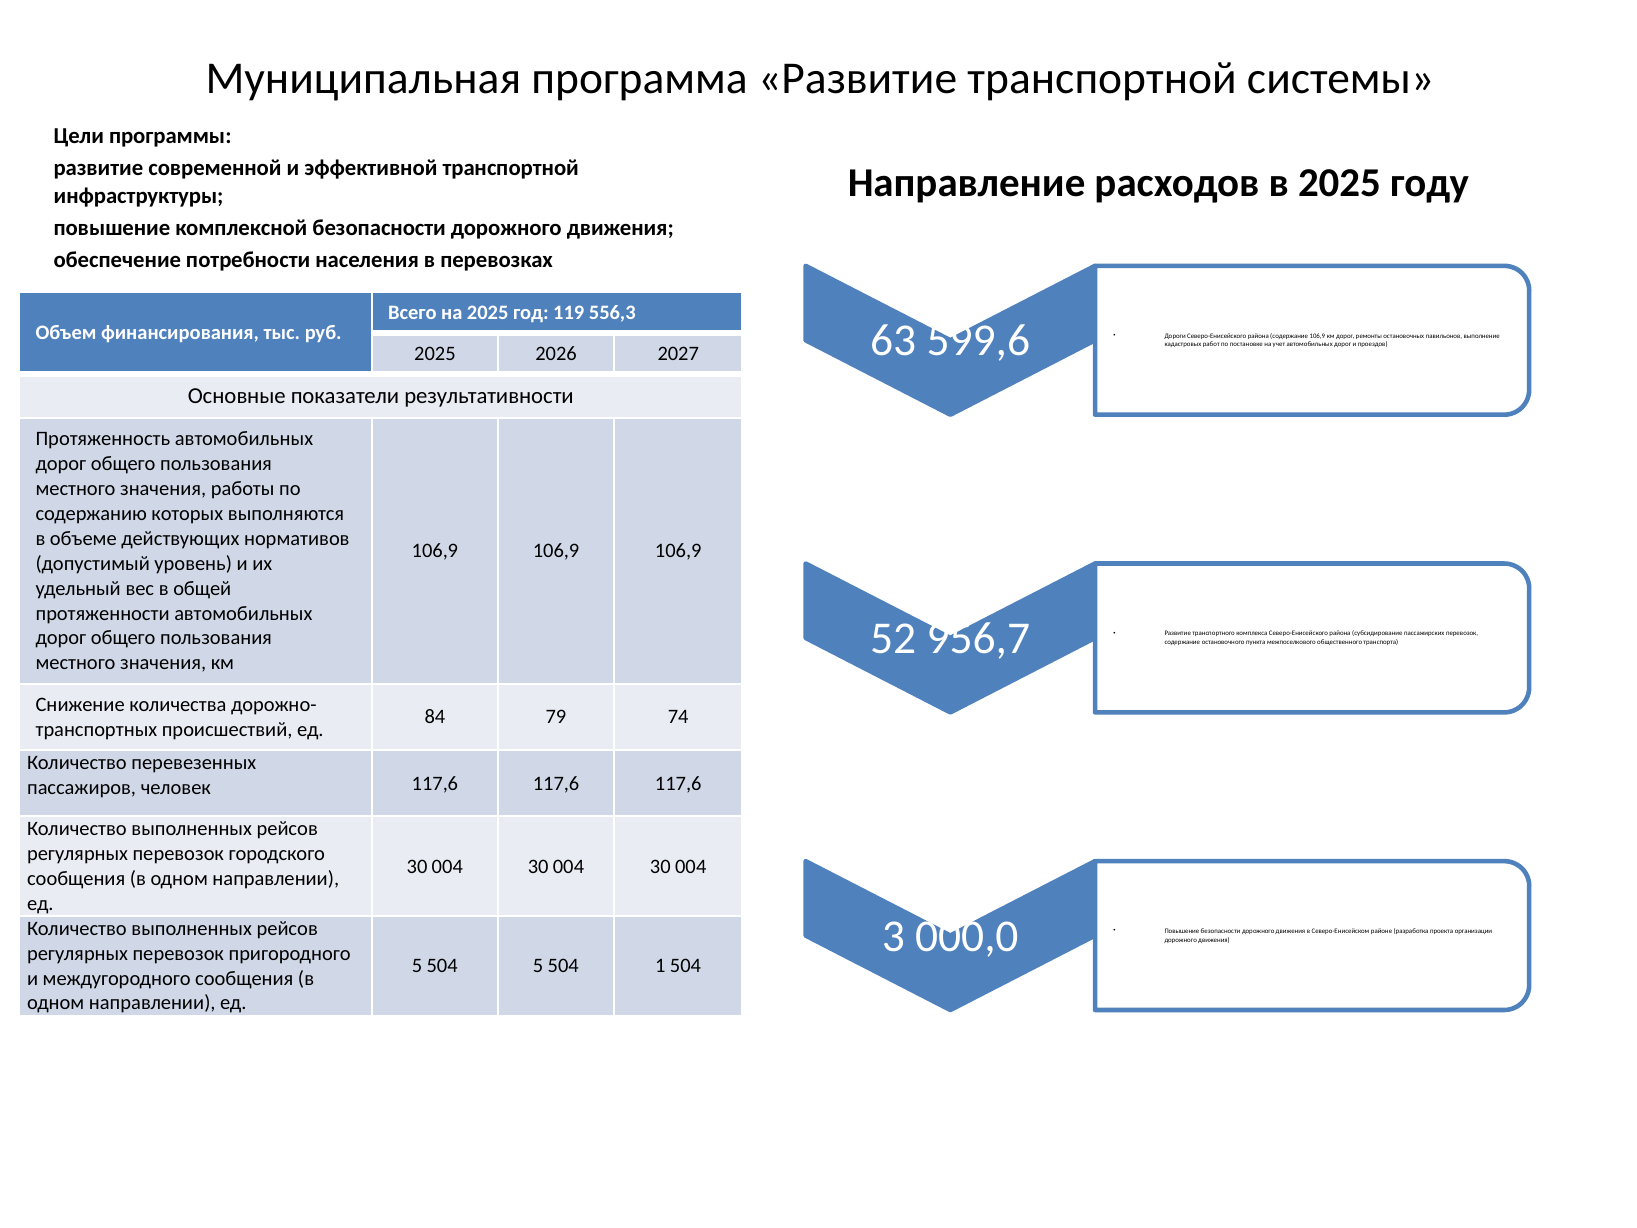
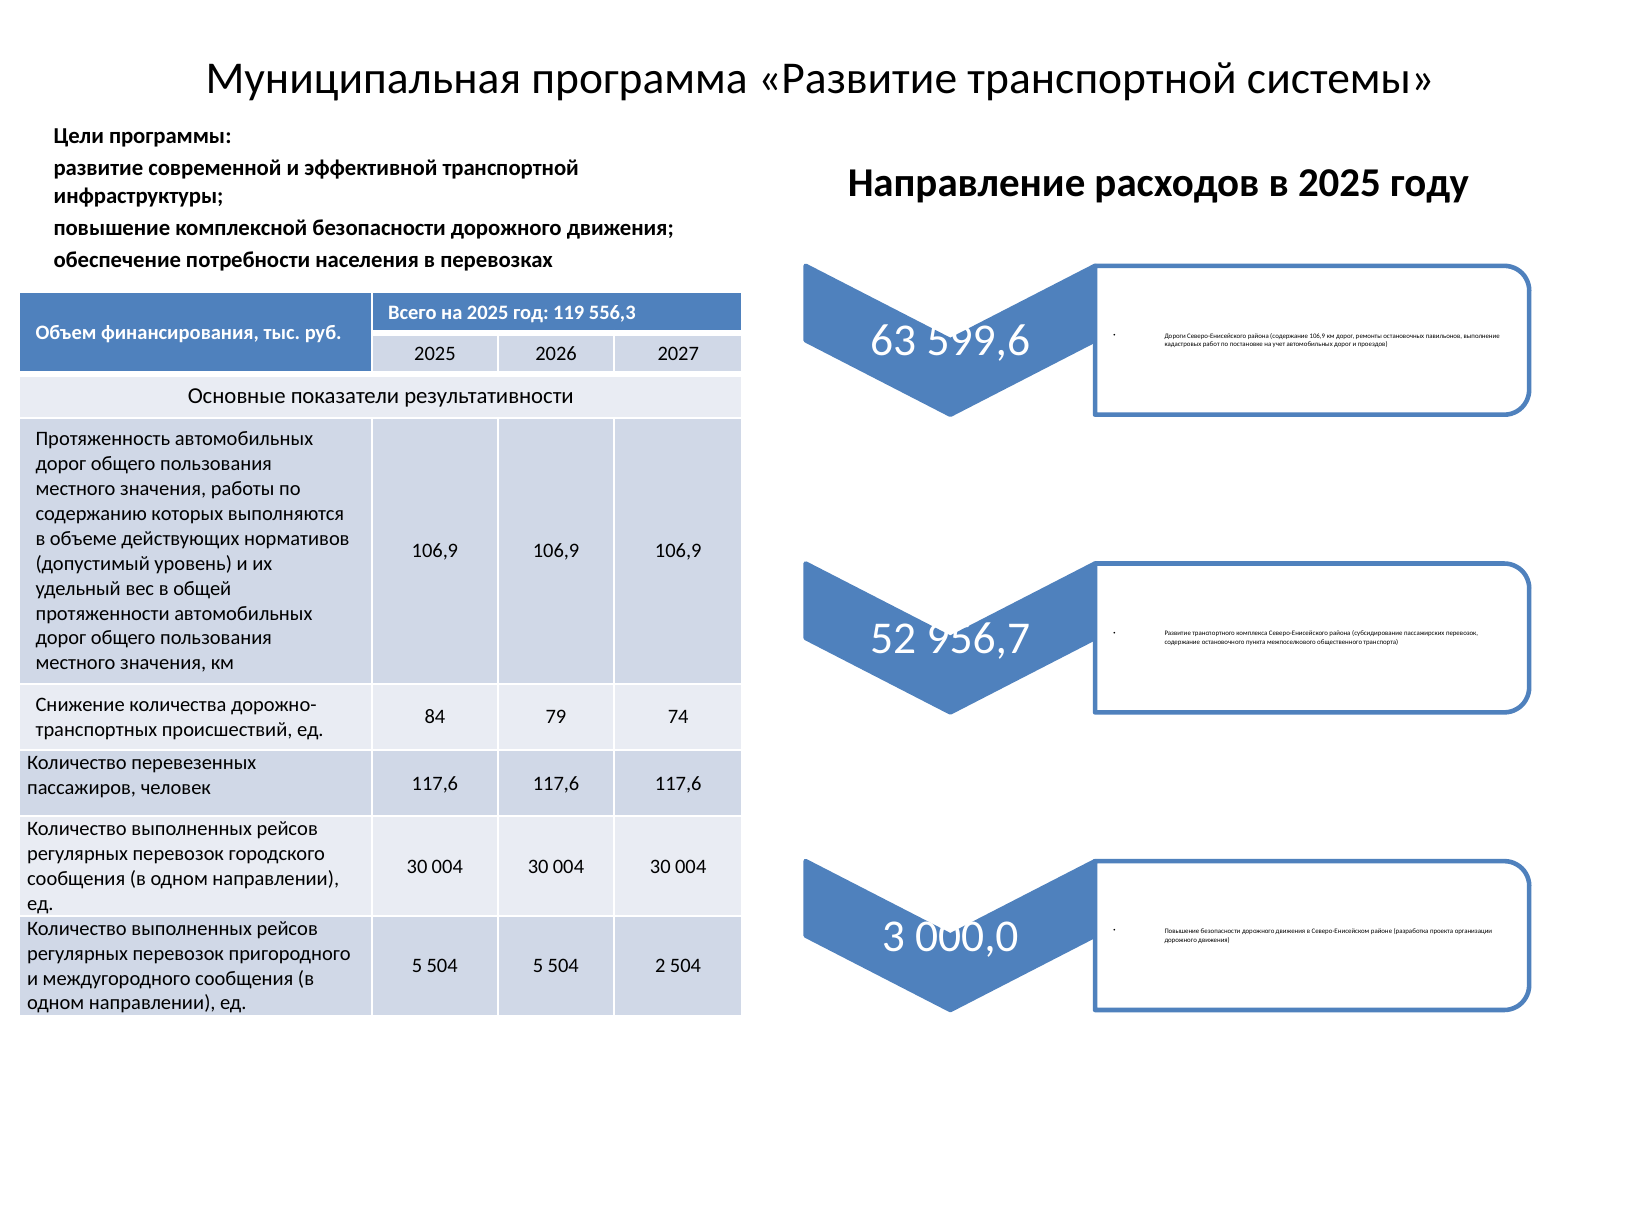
1: 1 -> 2
